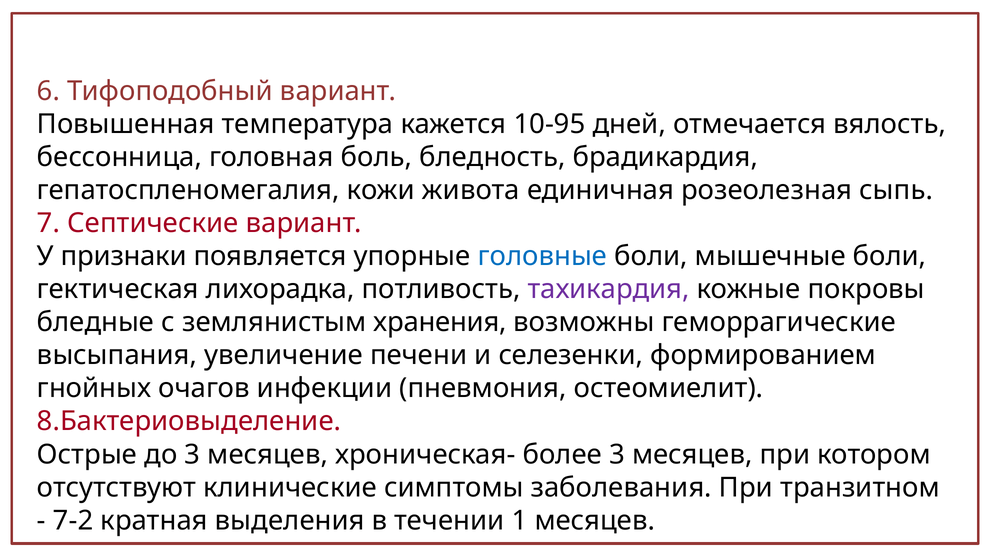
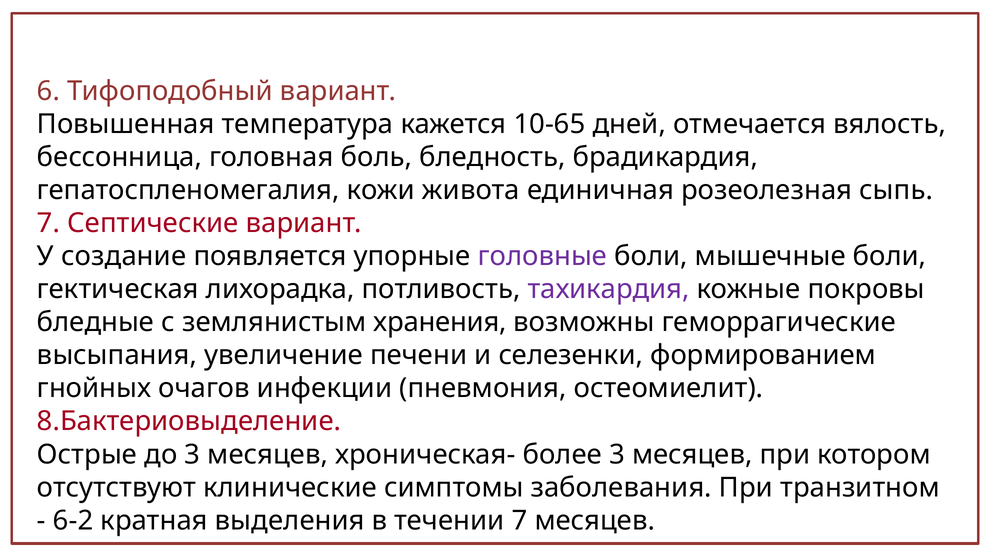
10-95: 10-95 -> 10-65
признаки: признаки -> создание
головные colour: blue -> purple
7-2: 7-2 -> 6-2
течении 1: 1 -> 7
